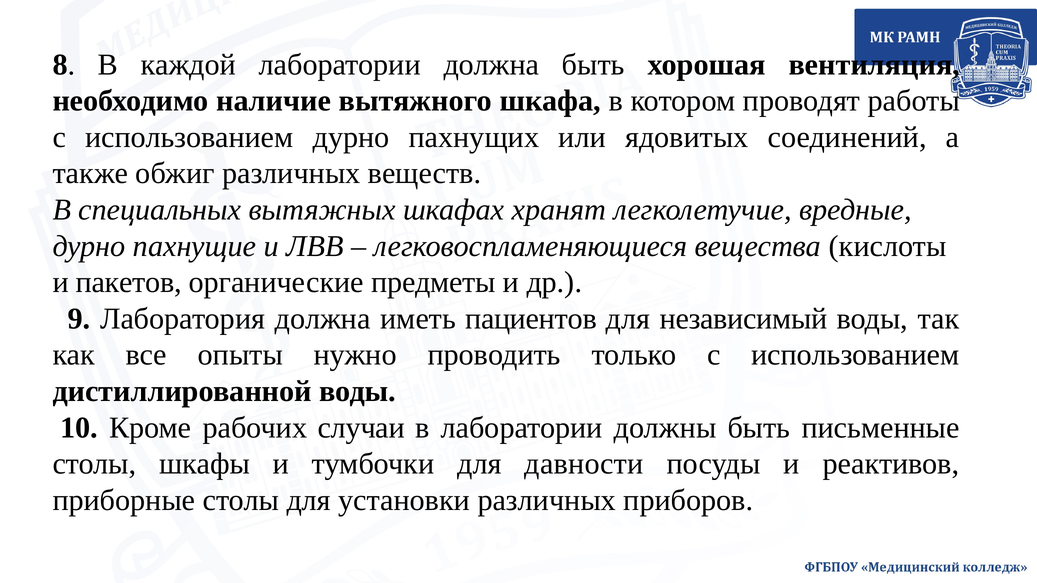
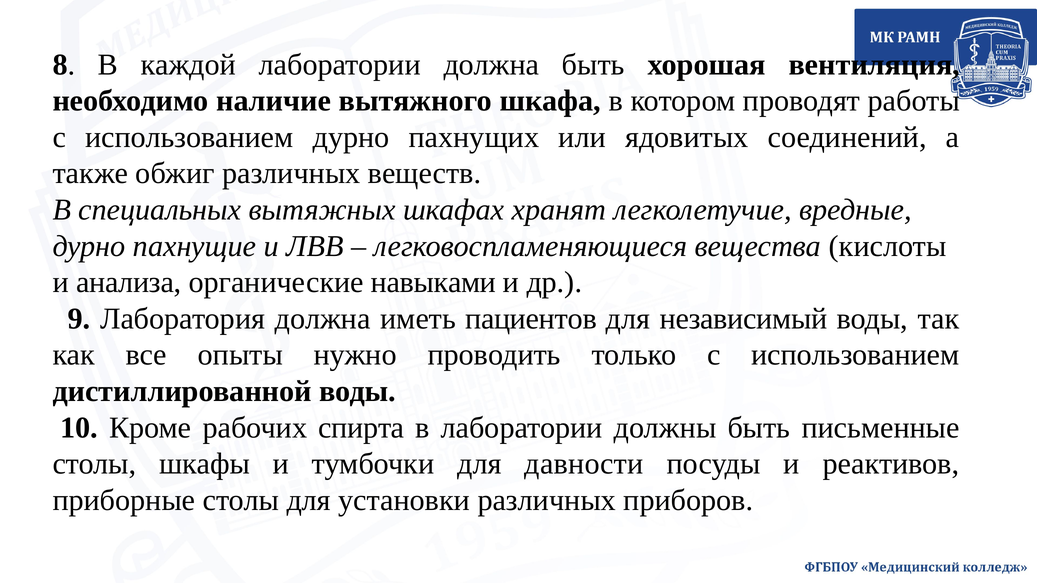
пакетов: пакетов -> анализа
предметы: предметы -> навыками
случаи: случаи -> спирта
